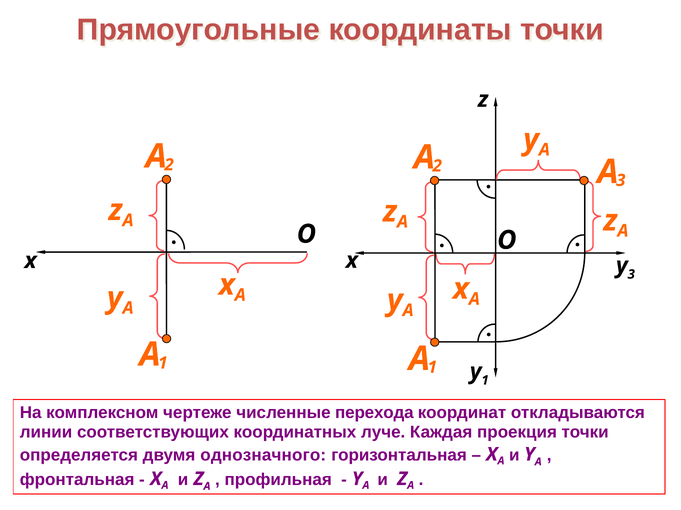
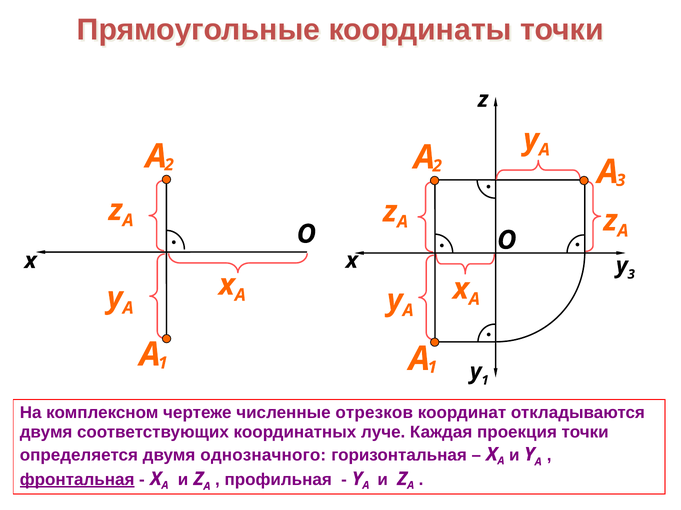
перехода: перехода -> отрезков
линии at (46, 433): линии -> двумя
фронтальная underline: none -> present
